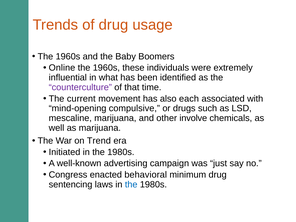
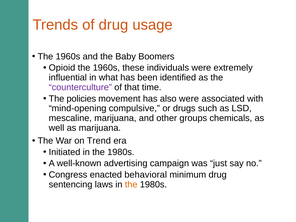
Online: Online -> Opioid
current: current -> policies
also each: each -> were
involve: involve -> groups
the at (131, 184) colour: blue -> orange
